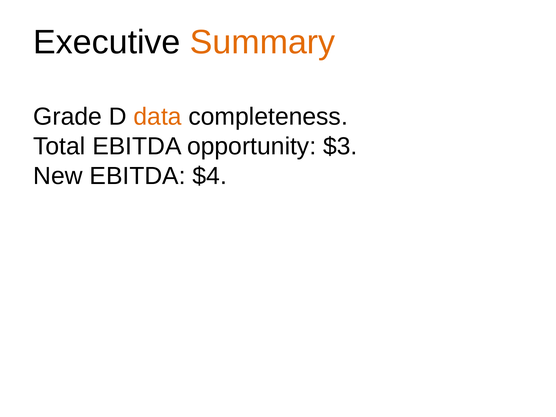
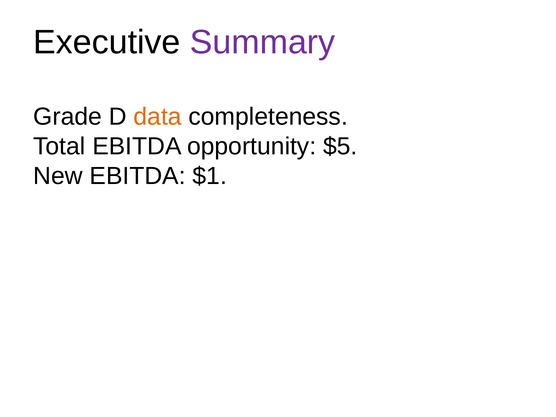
Summary colour: orange -> purple
$3: $3 -> $5
$4: $4 -> $1
